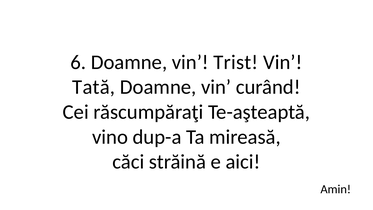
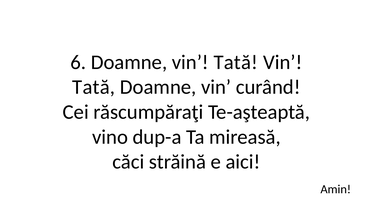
Doamne vinʼ Trist: Trist -> Tată
